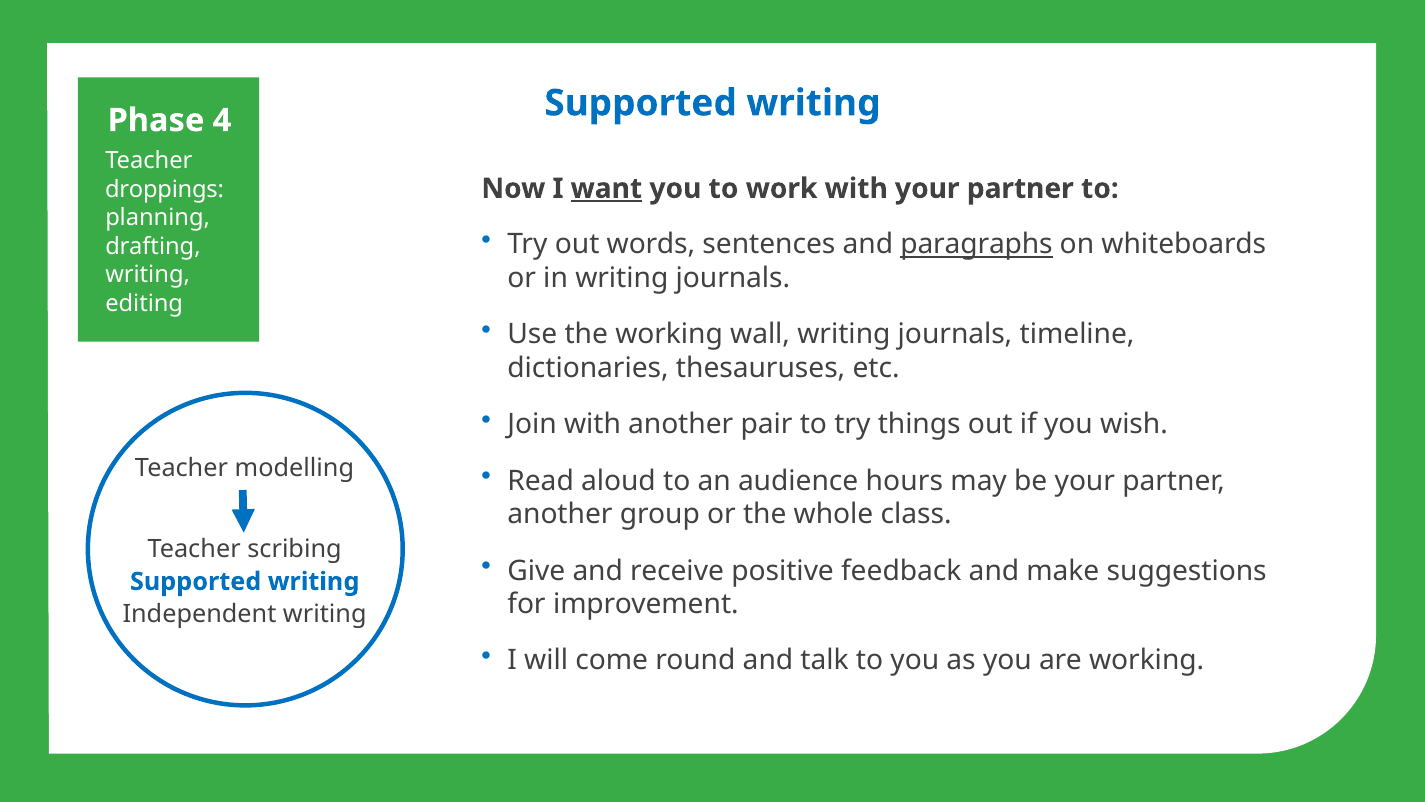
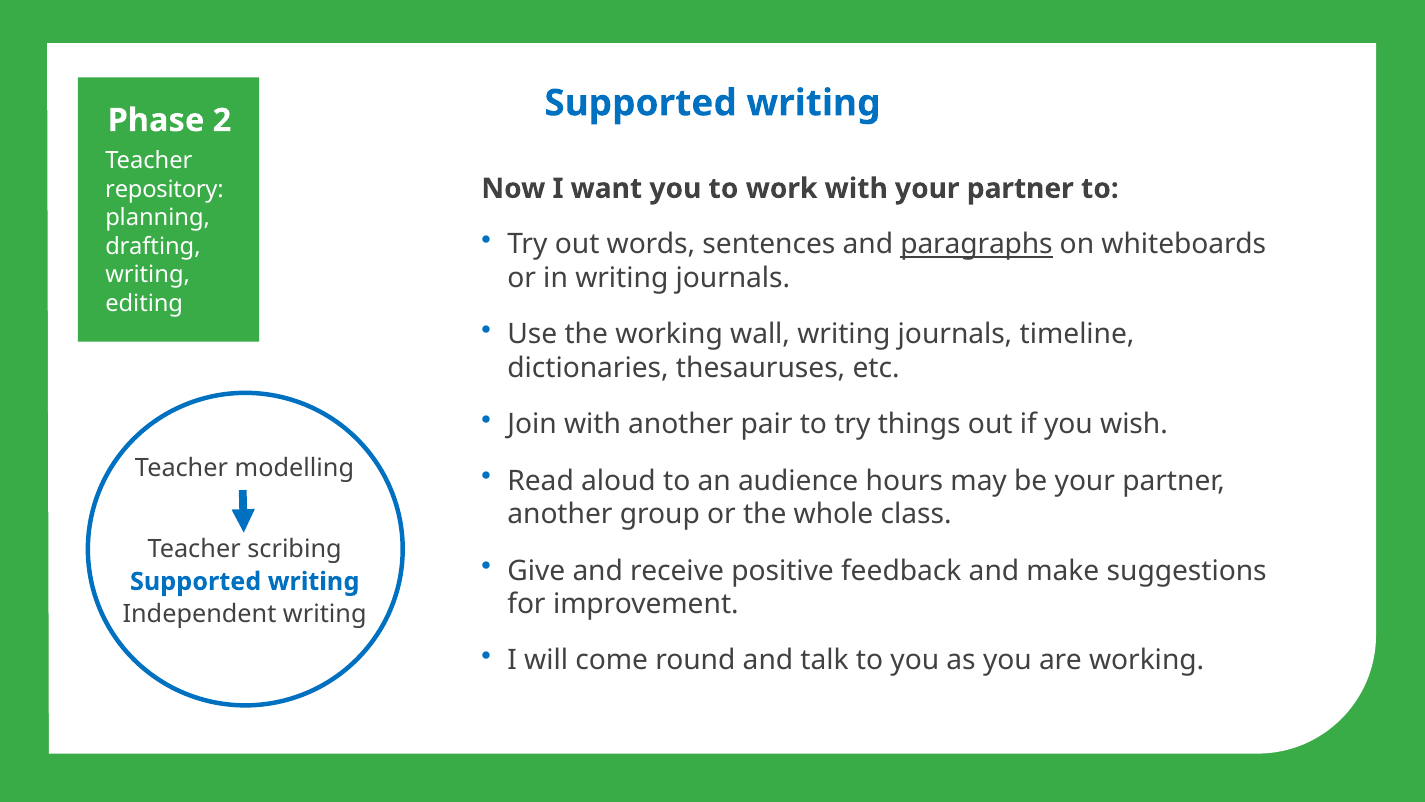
4: 4 -> 2
droppings: droppings -> repository
want underline: present -> none
